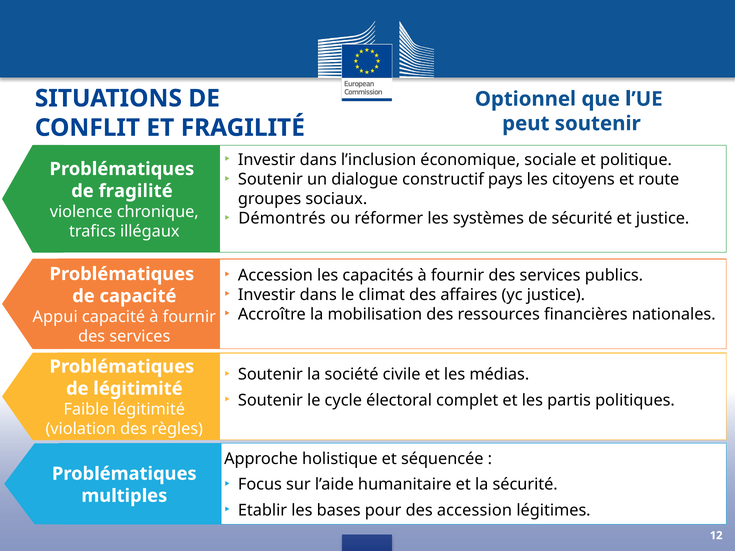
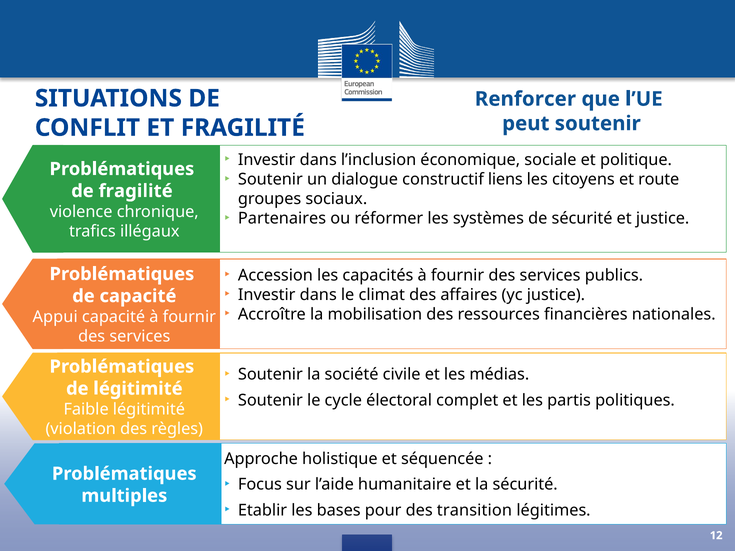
Optionnel: Optionnel -> Renforcer
pays: pays -> liens
Démontrés: Démontrés -> Partenaires
des accession: accession -> transition
